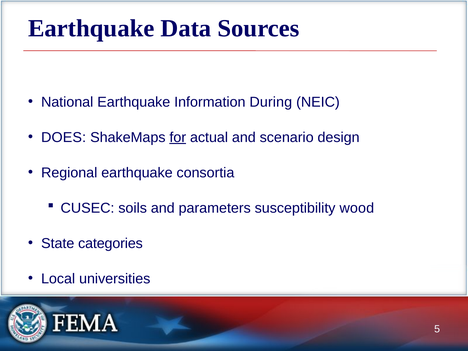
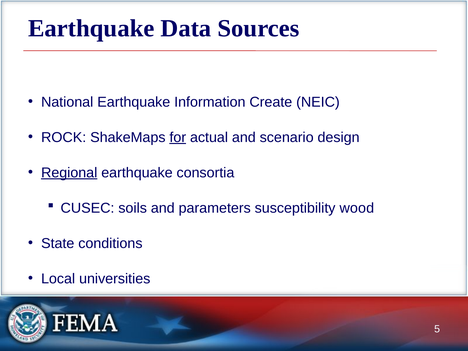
During: During -> Create
DOES: DOES -> ROCK
Regional underline: none -> present
categories: categories -> conditions
